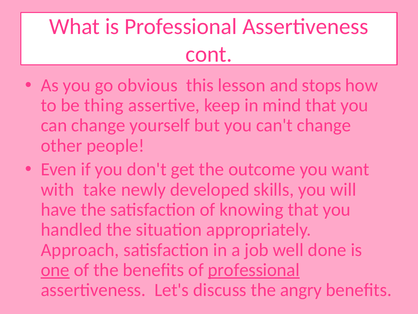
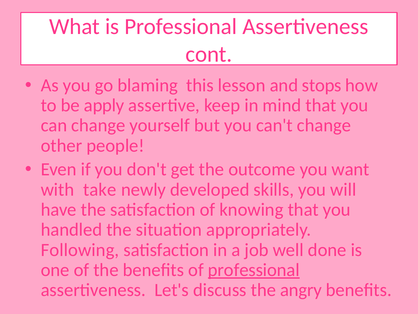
obvious: obvious -> blaming
thing: thing -> apply
Approach: Approach -> Following
one underline: present -> none
